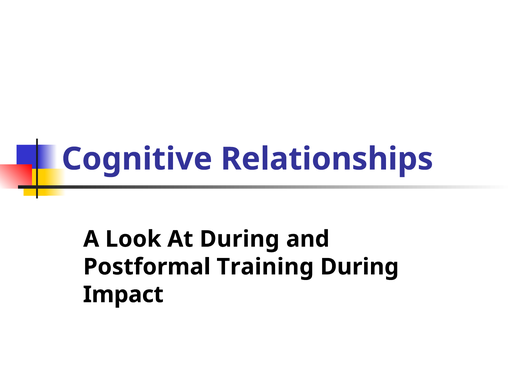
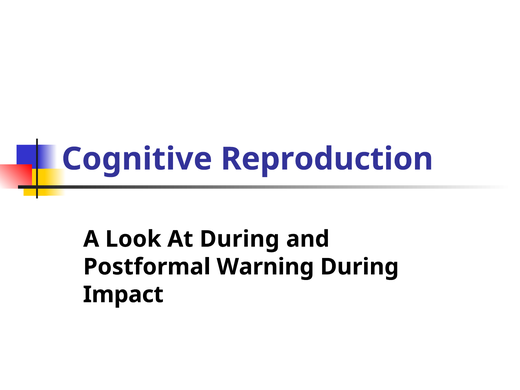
Relationships: Relationships -> Reproduction
Training: Training -> Warning
